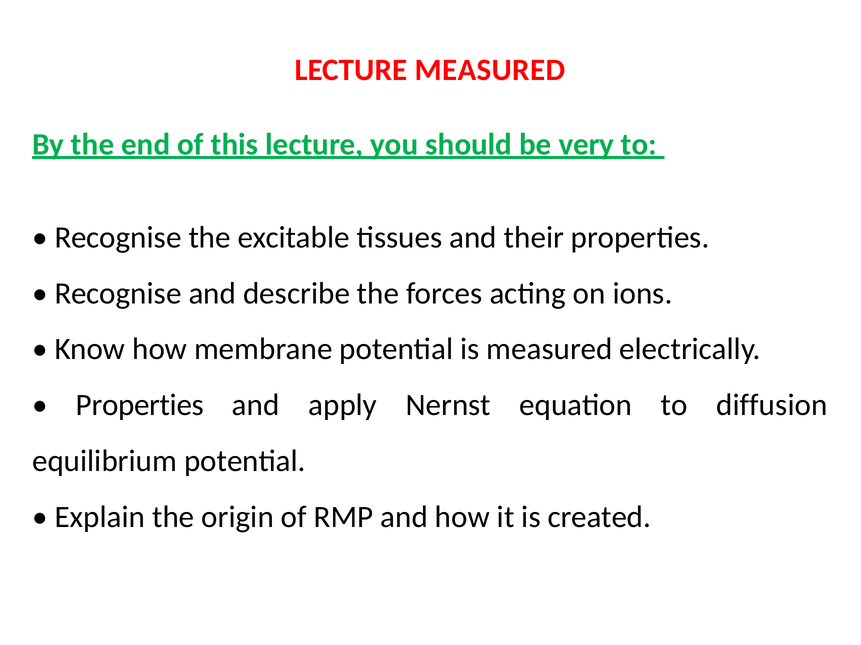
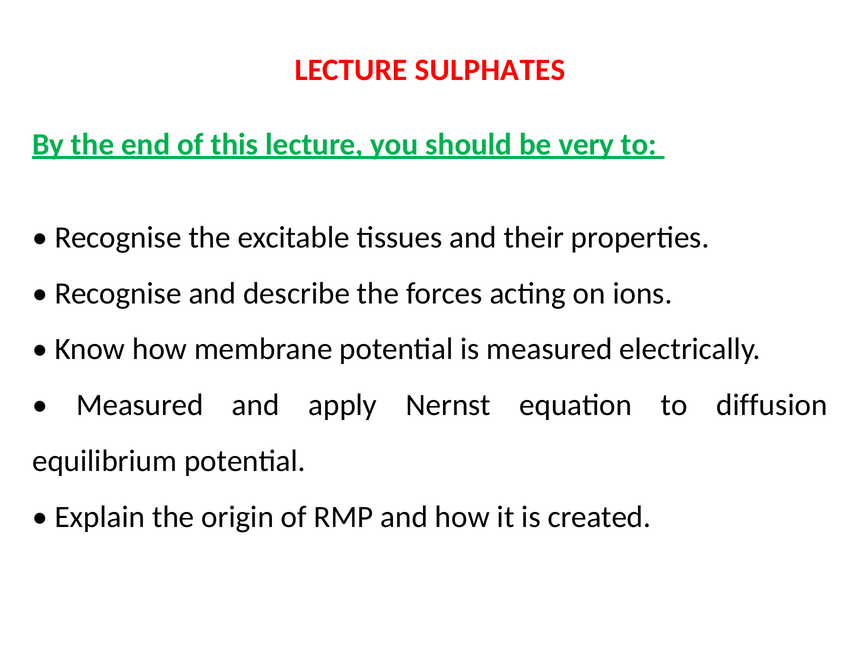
LECTURE MEASURED: MEASURED -> SULPHATES
Properties at (140, 405): Properties -> Measured
